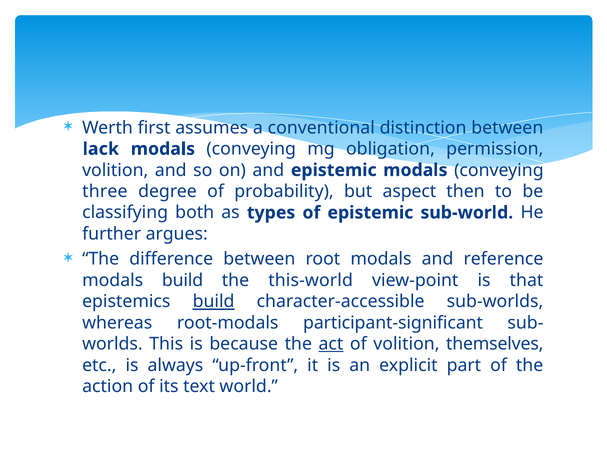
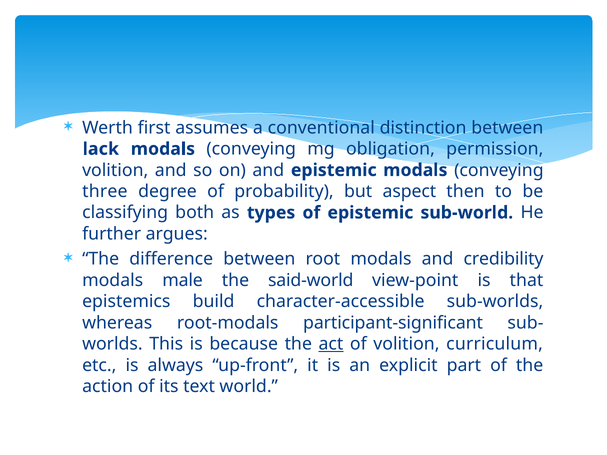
reference: reference -> credibility
modals build: build -> male
this-world: this-world -> said-world
build at (214, 302) underline: present -> none
themselves: themselves -> curriculum
